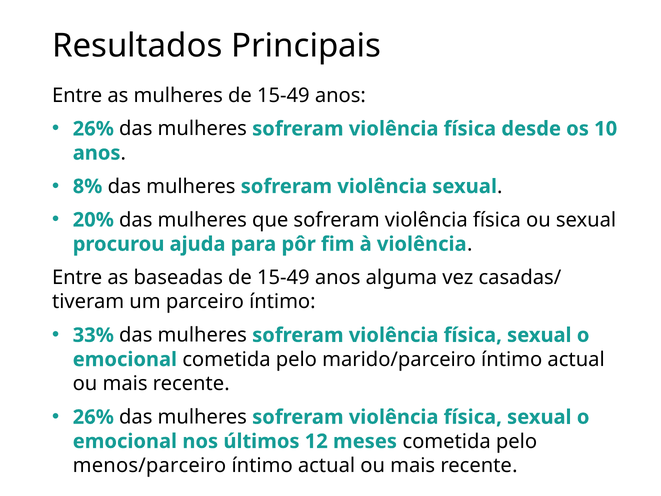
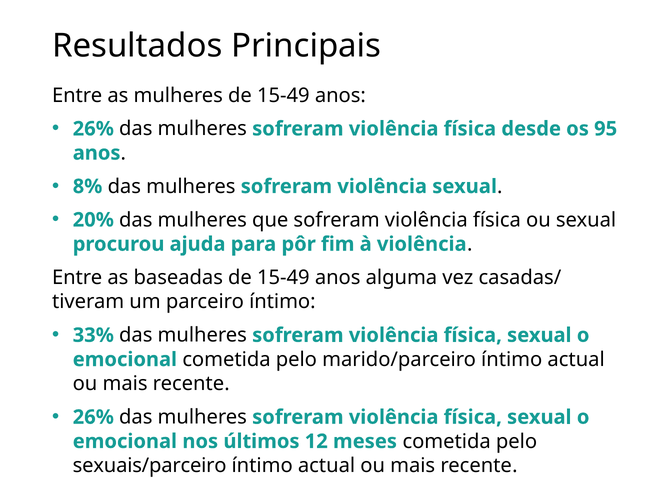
10: 10 -> 95
menos/parceiro: menos/parceiro -> sexuais/parceiro
